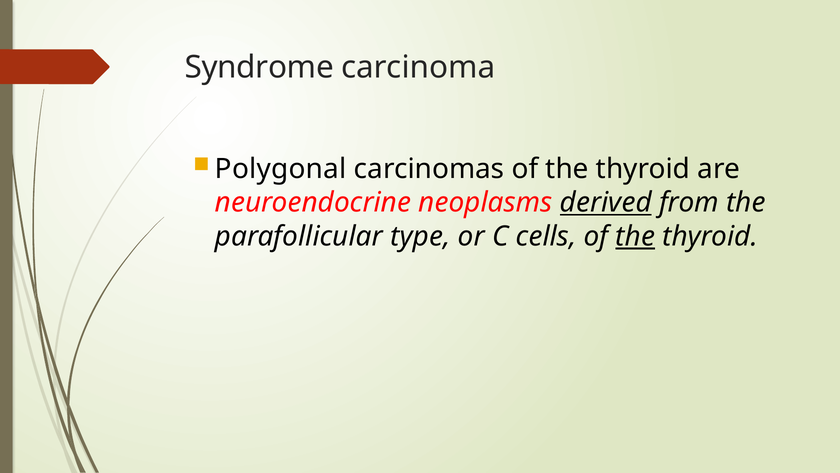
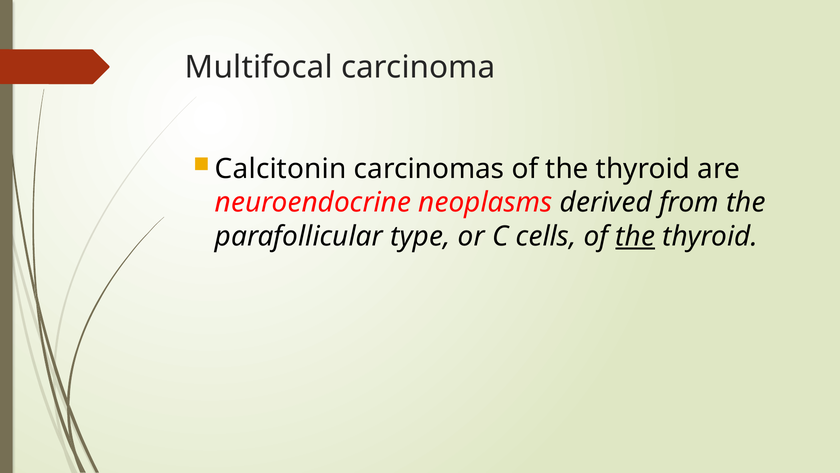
Syndrome: Syndrome -> Multifocal
Polygonal: Polygonal -> Calcitonin
derived underline: present -> none
